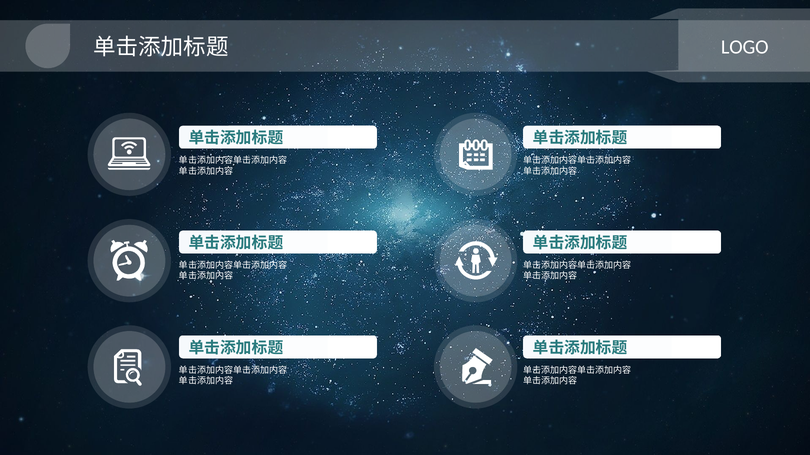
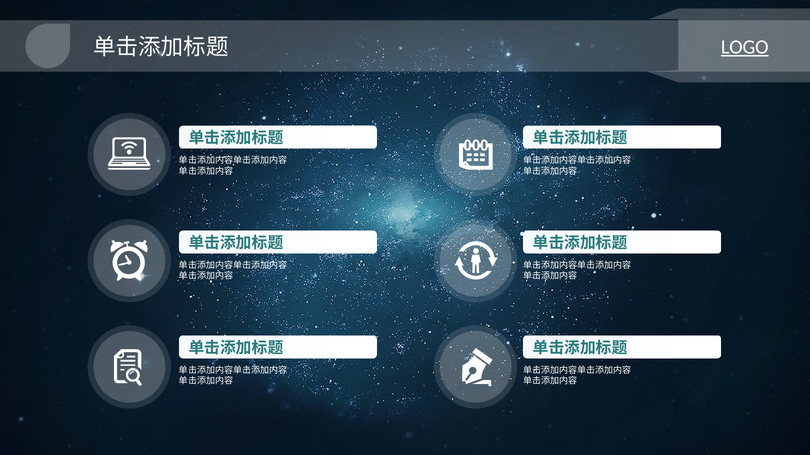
LOGO underline: none -> present
